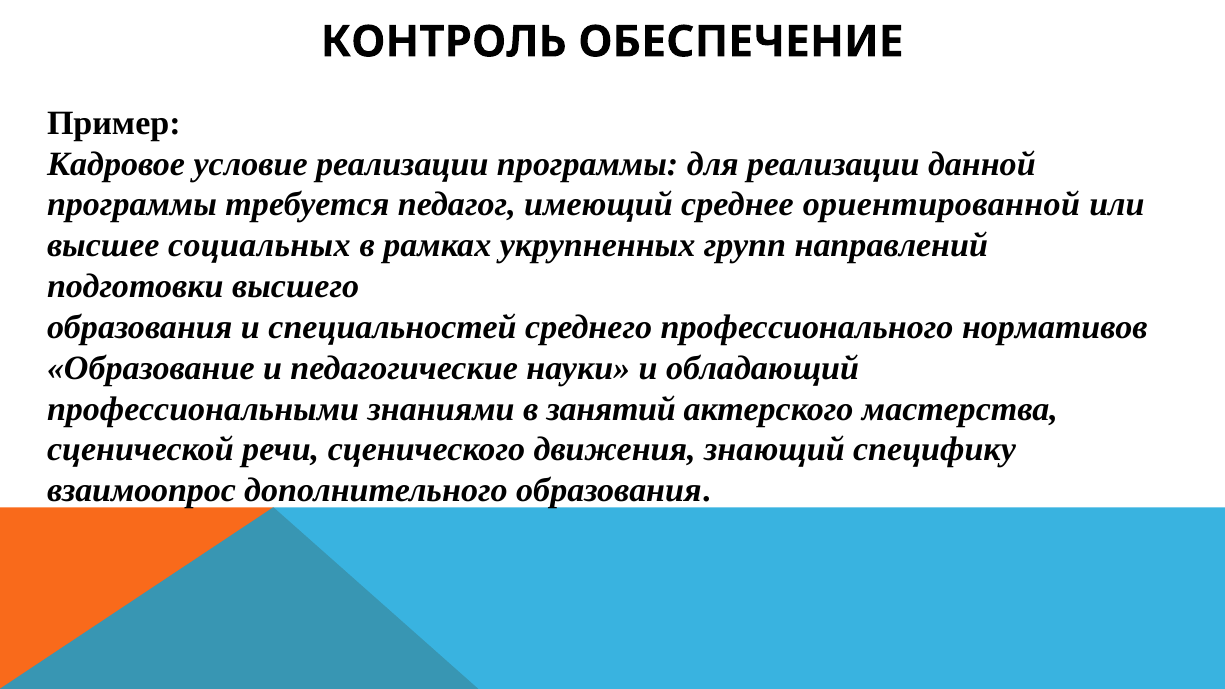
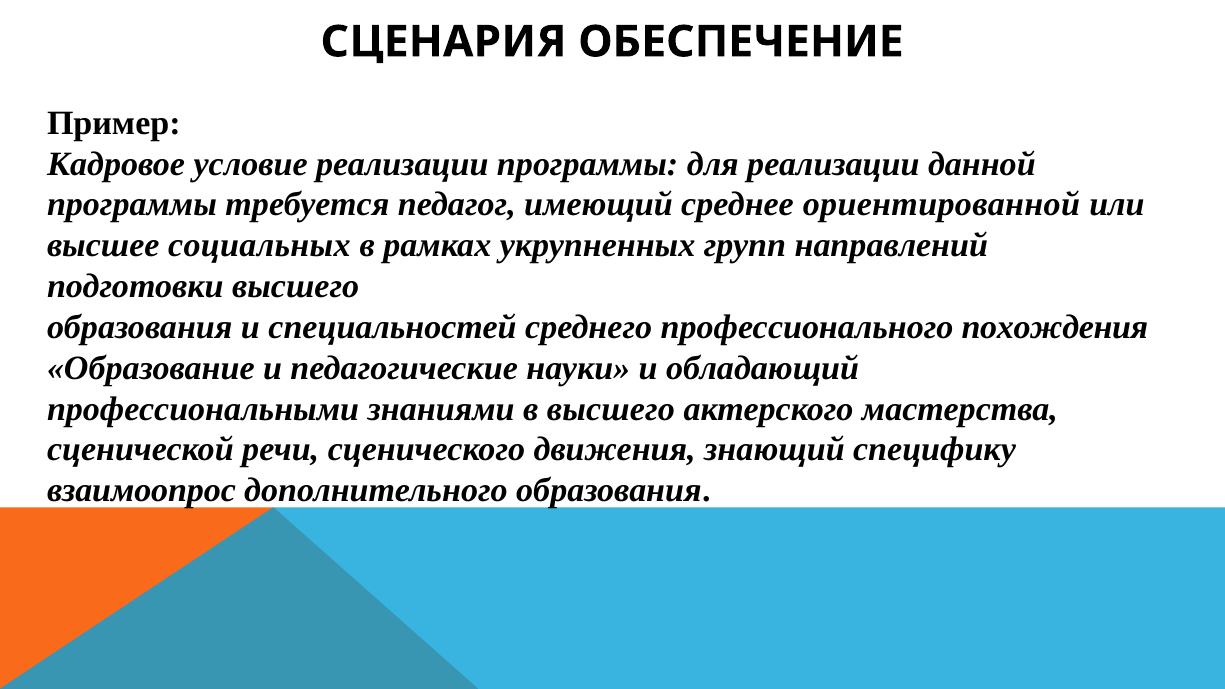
КОНТРОЛЬ: КОНТРОЛЬ -> СЦЕНАРИЯ
нормативов: нормативов -> похождения
в занятий: занятий -> высшего
